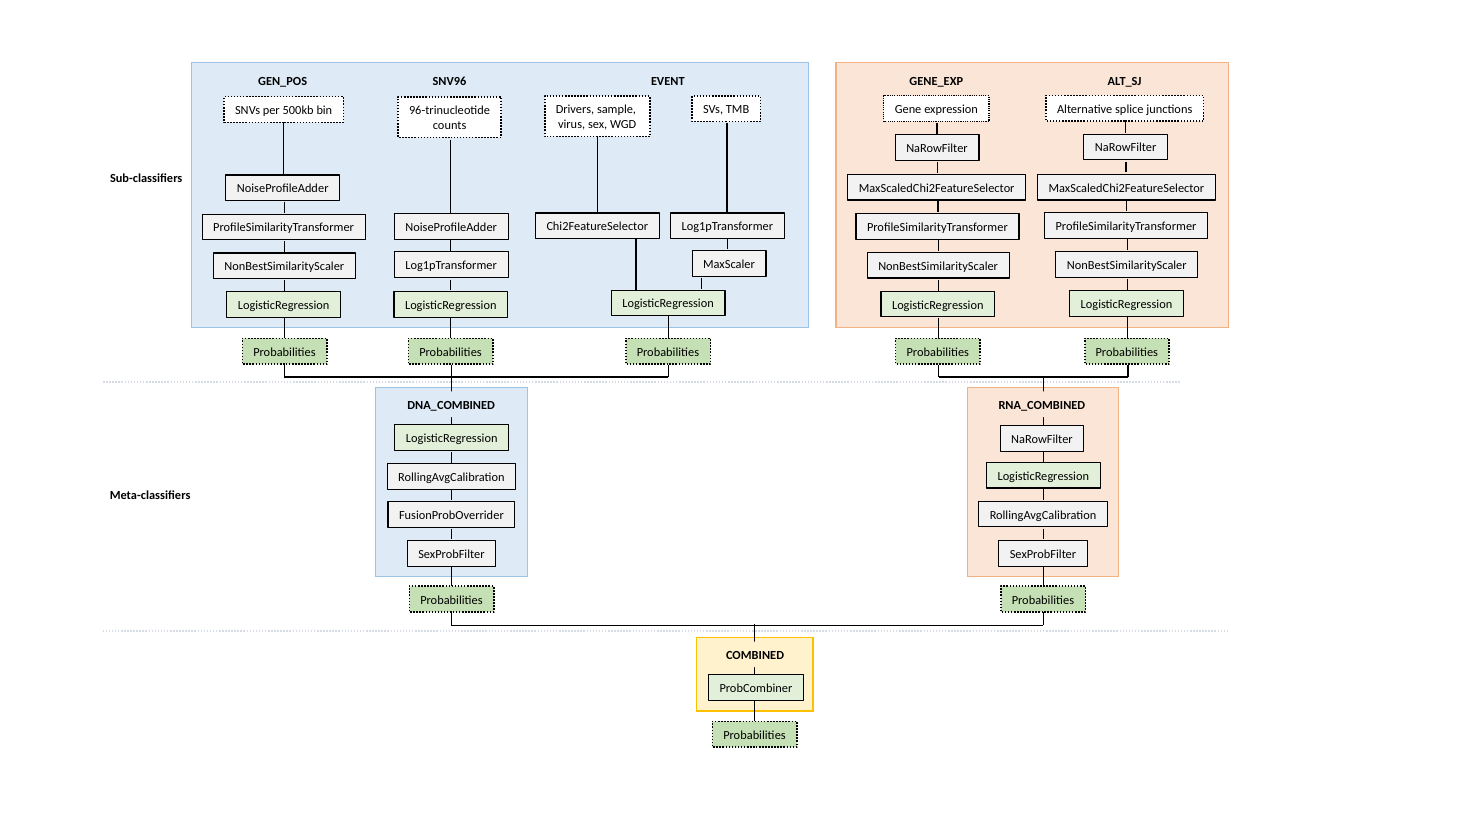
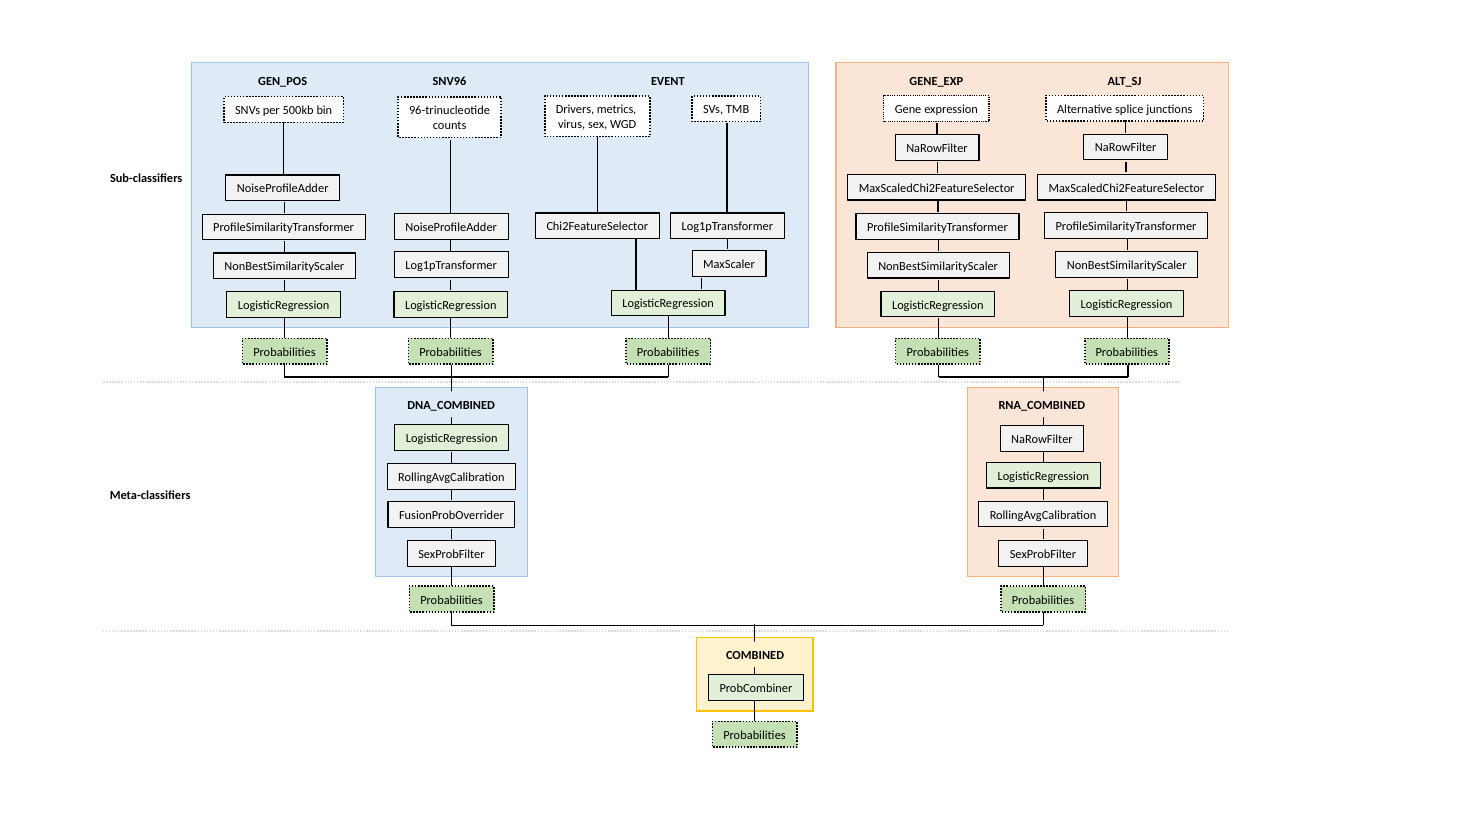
sample: sample -> metrics
